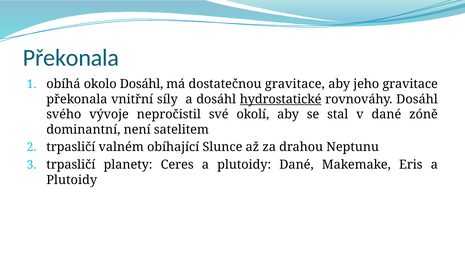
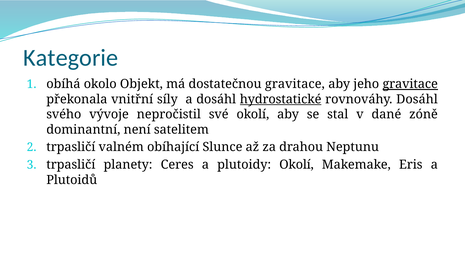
Překonala at (71, 58): Překonala -> Kategorie
okolo Dosáhl: Dosáhl -> Objekt
gravitace at (410, 84) underline: none -> present
plutoidy Dané: Dané -> Okolí
Plutoidy at (72, 180): Plutoidy -> Plutoidů
